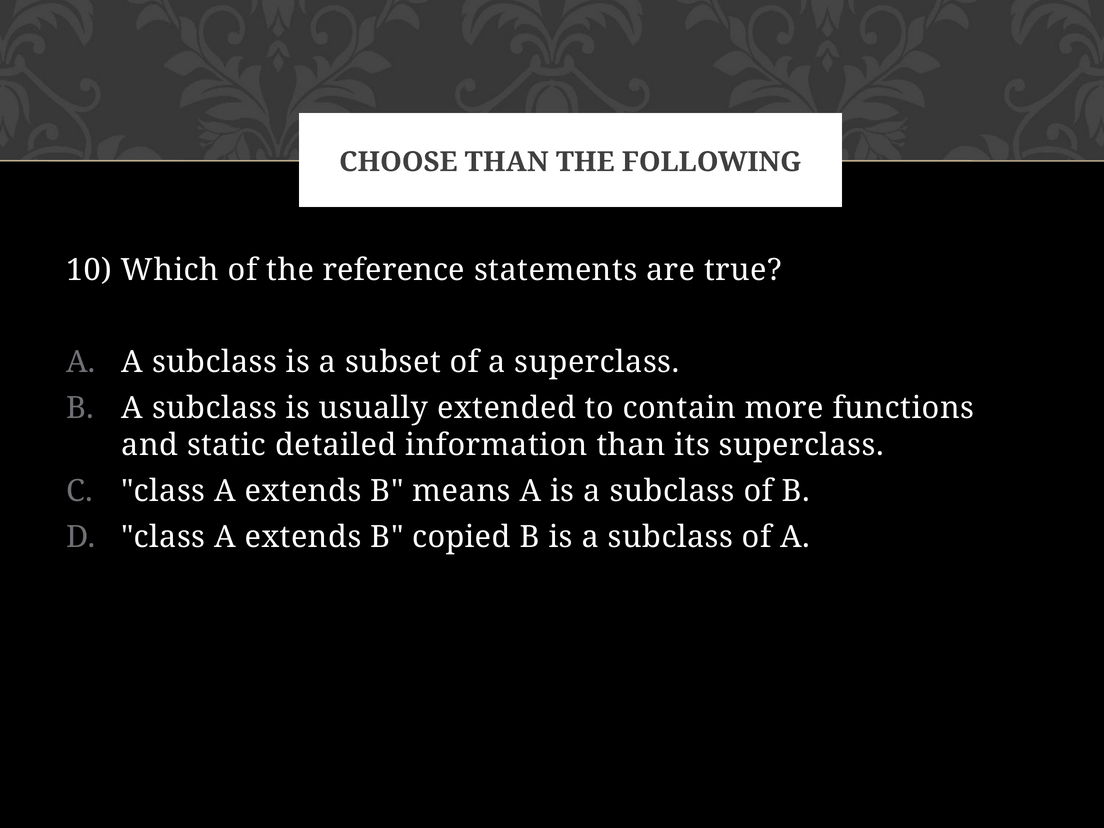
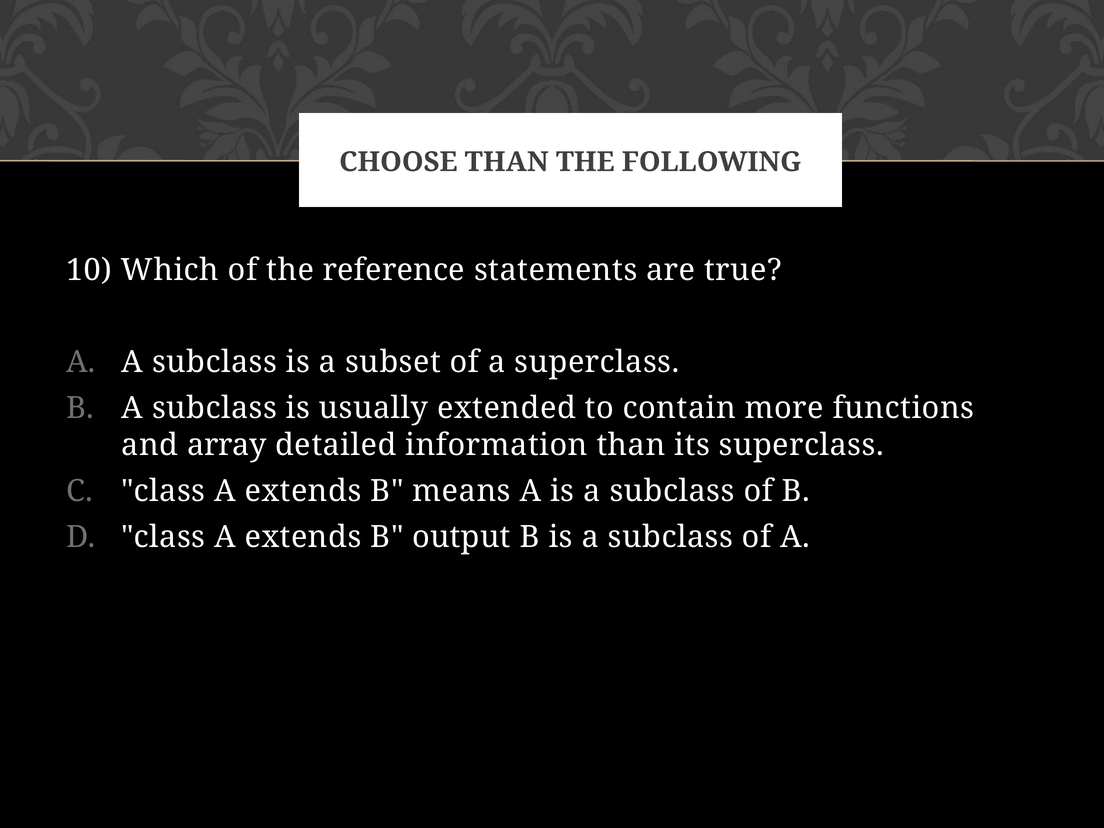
static: static -> array
copied: copied -> output
